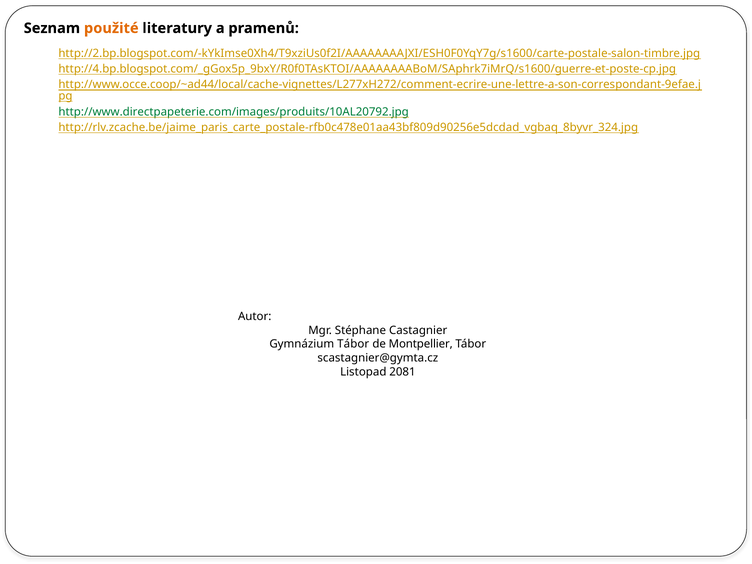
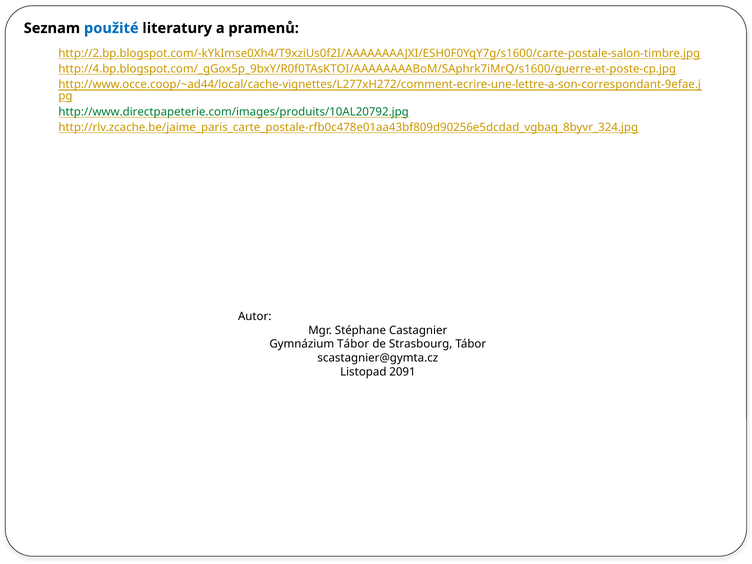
použité colour: orange -> blue
Montpellier: Montpellier -> Strasbourg
2081: 2081 -> 2091
